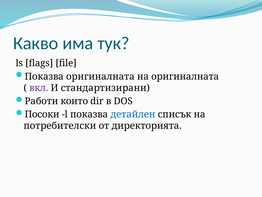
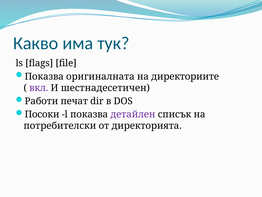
на оригиналната: оригиналната -> директориите
стандартизирани: стандартизирани -> шестнадесетичен
които: които -> печат
детайлен colour: blue -> purple
